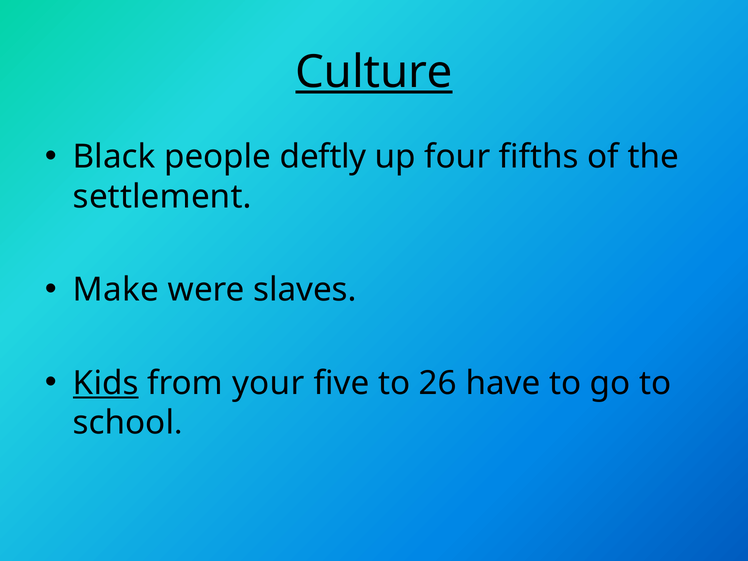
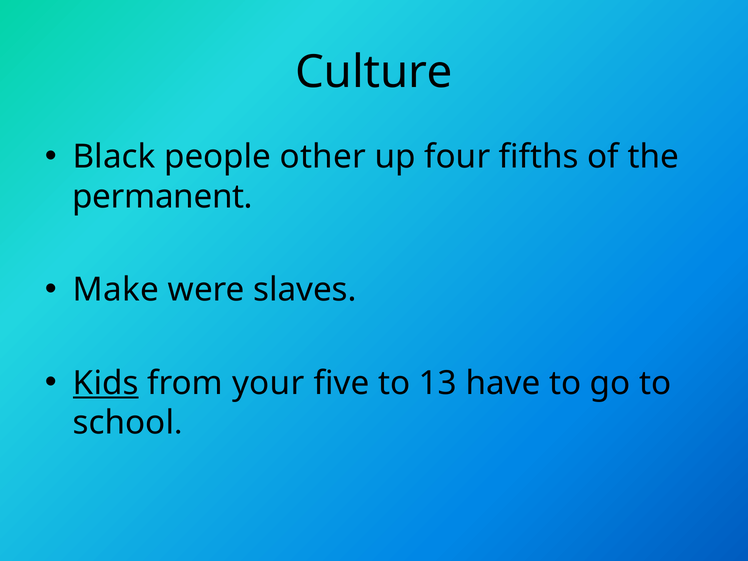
Culture underline: present -> none
deftly: deftly -> other
settlement: settlement -> permanent
26: 26 -> 13
